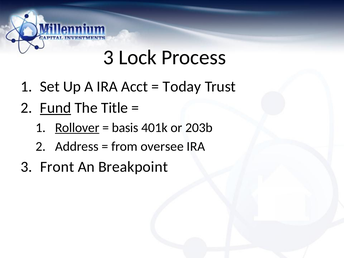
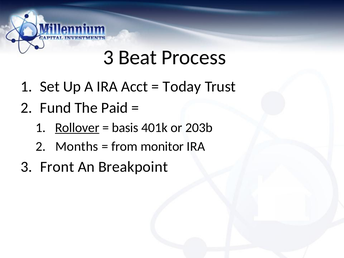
Lock: Lock -> Beat
Fund underline: present -> none
Title: Title -> Paid
Address: Address -> Months
oversee: oversee -> monitor
